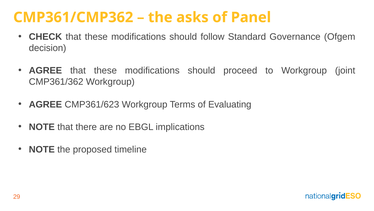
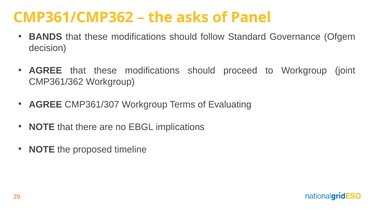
CHECK: CHECK -> BANDS
CMP361/623: CMP361/623 -> CMP361/307
